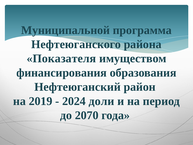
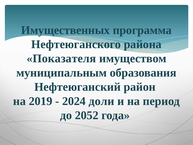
Муниципальной: Муниципальной -> Имущественных
финансирования: финансирования -> муниципальным
2070: 2070 -> 2052
